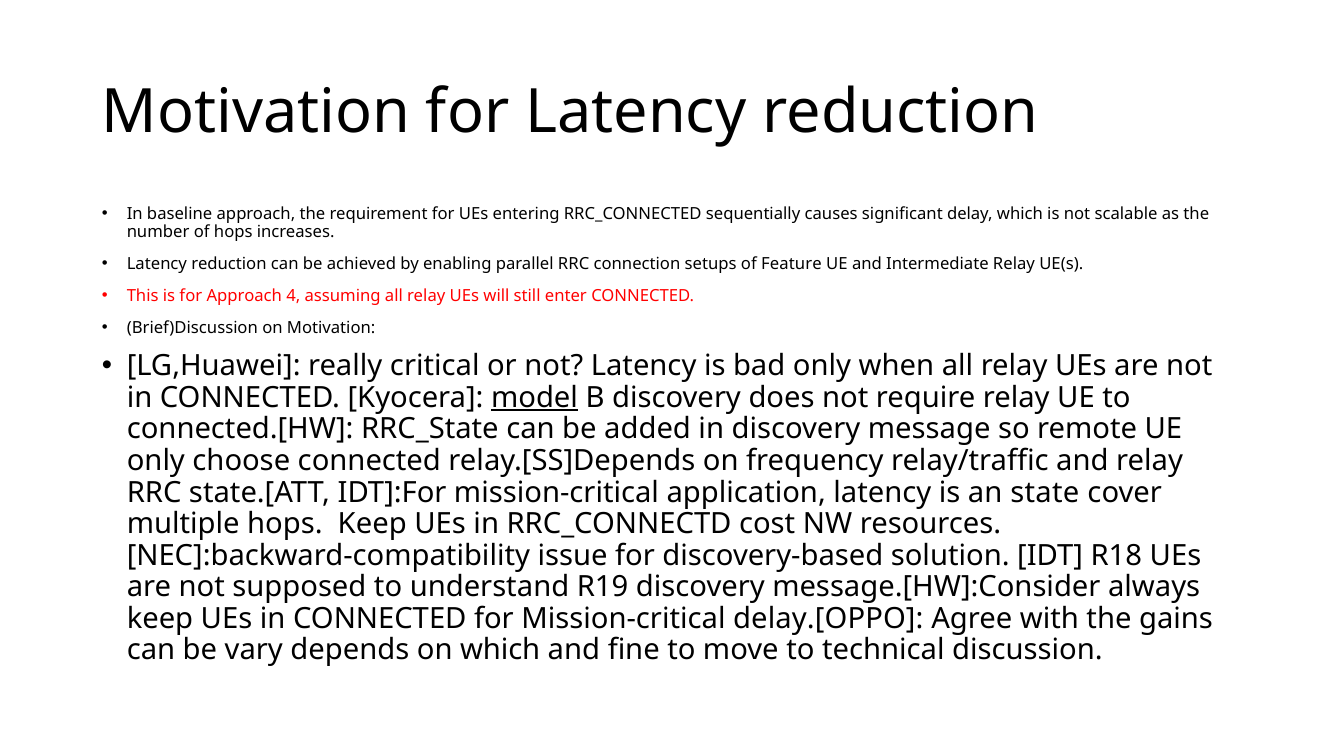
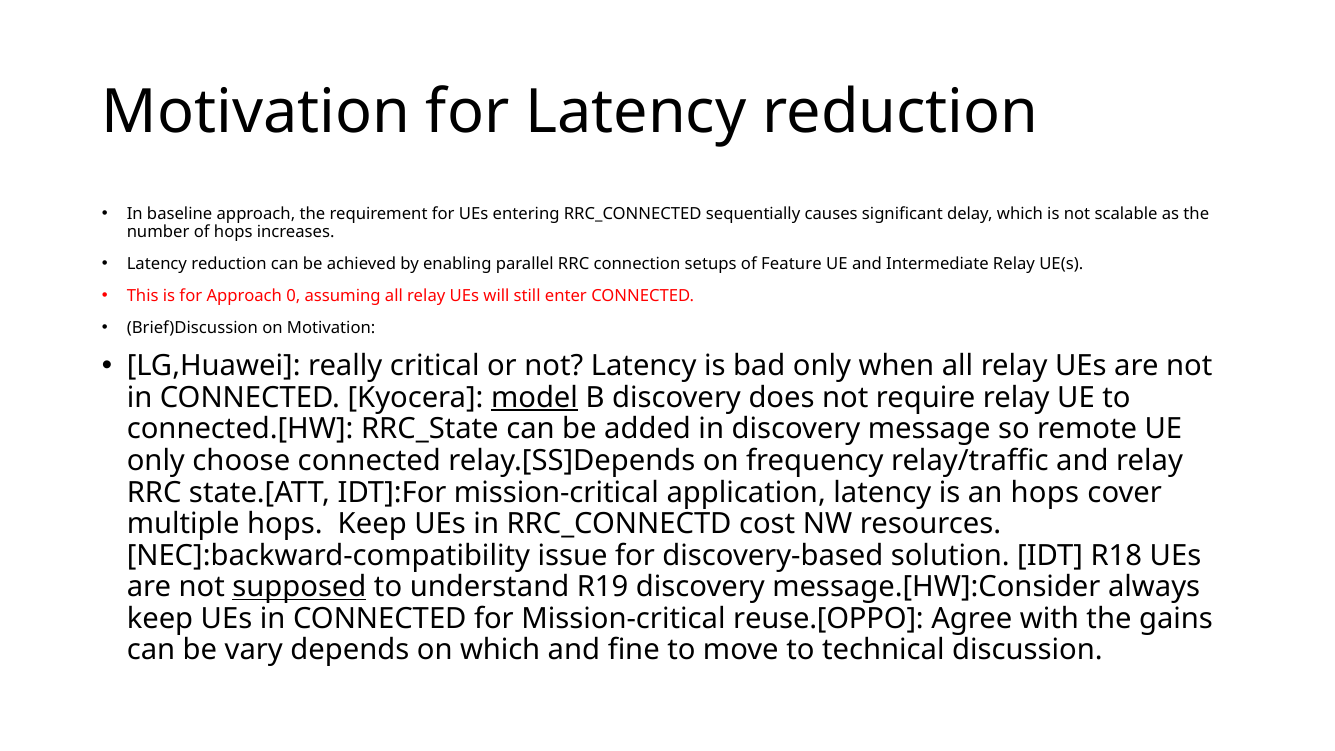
4: 4 -> 0
an state: state -> hops
supposed underline: none -> present
delay.[OPPO: delay.[OPPO -> reuse.[OPPO
